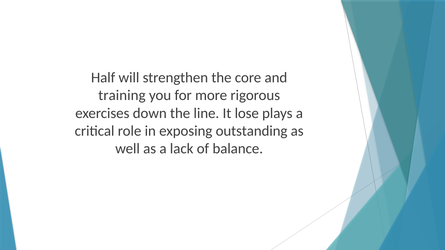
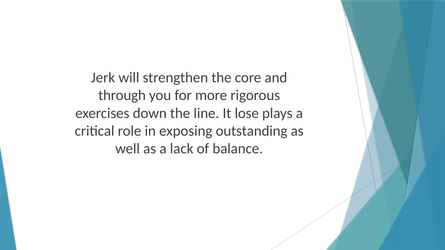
Half: Half -> Jerk
training: training -> through
